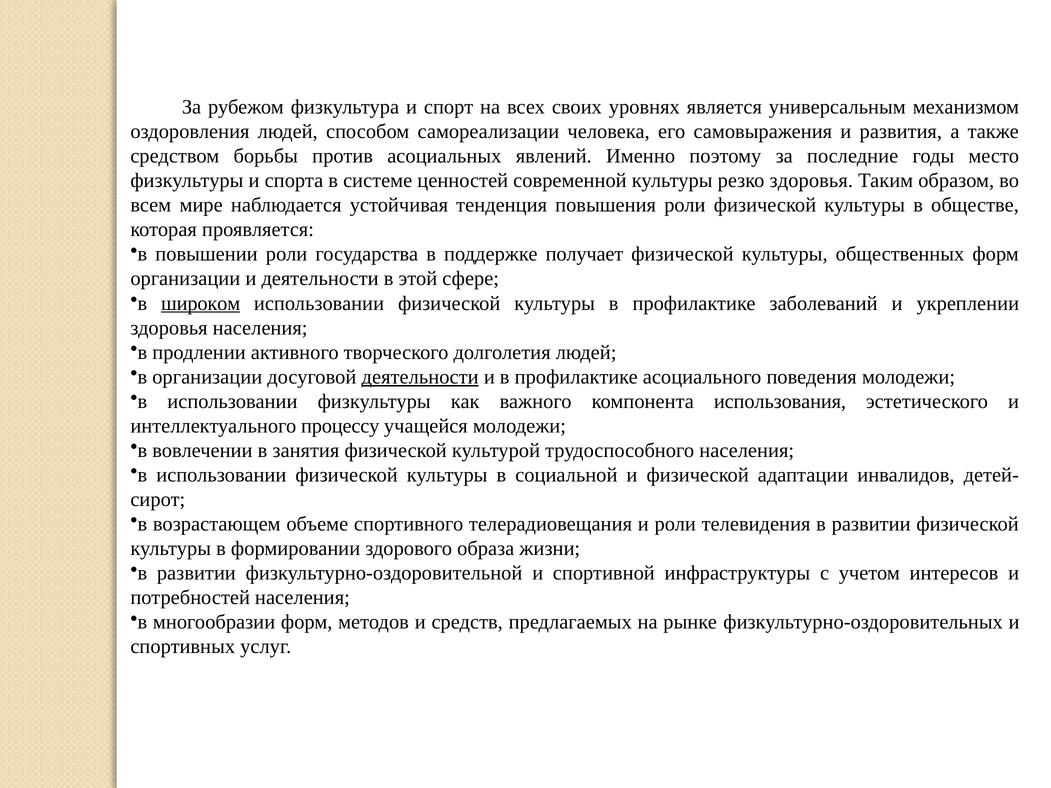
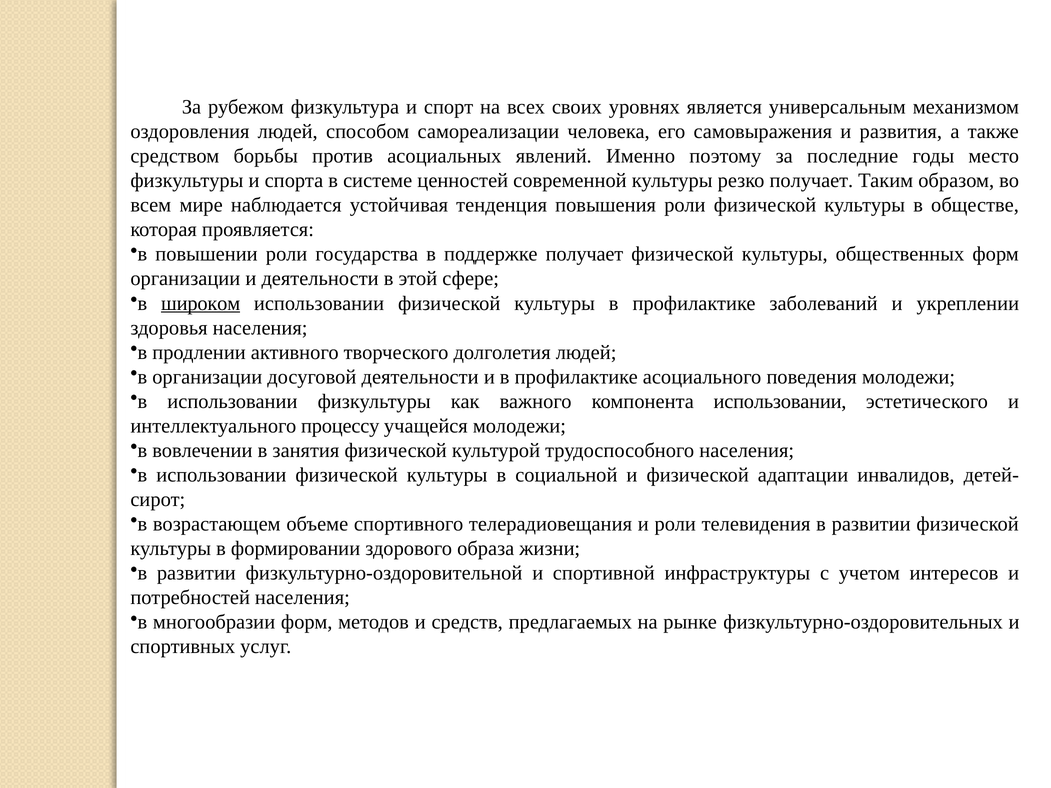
резко здоровья: здоровья -> получает
деятельности at (420, 377) underline: present -> none
компонента использования: использования -> использовании
